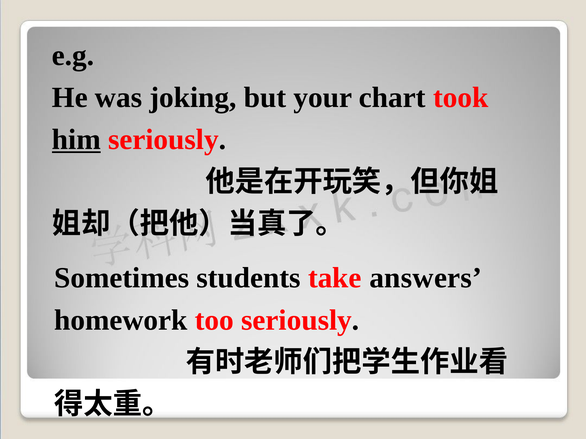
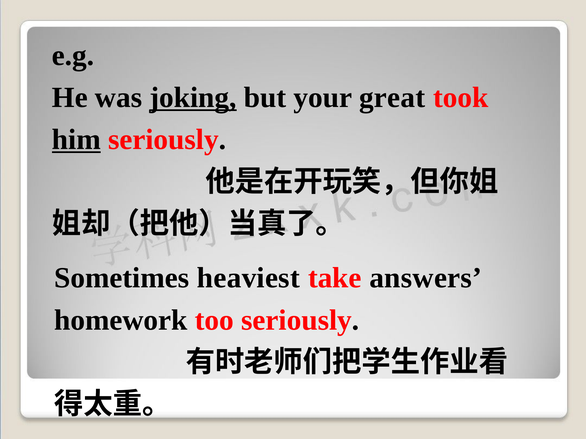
joking underline: none -> present
chart: chart -> great
students: students -> heaviest
